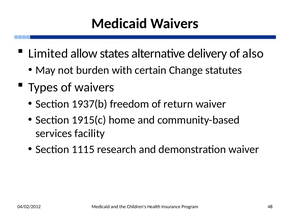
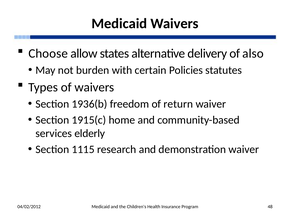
Limited: Limited -> Choose
Change: Change -> Policies
1937(b: 1937(b -> 1936(b
facility: facility -> elderly
